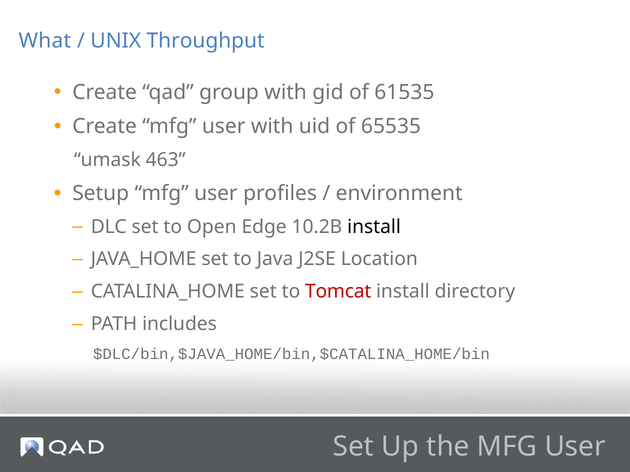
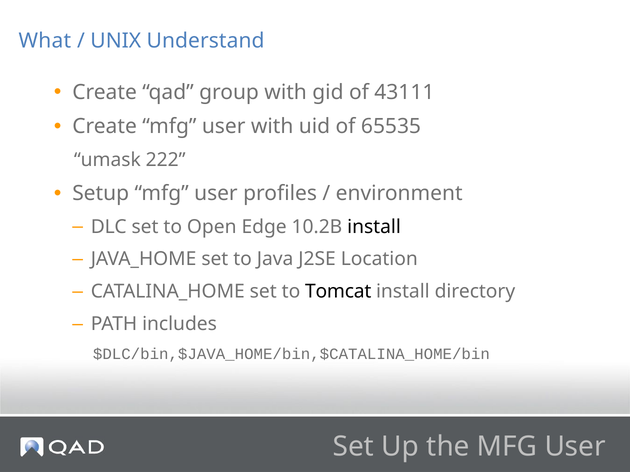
Throughput: Throughput -> Understand
61535: 61535 -> 43111
463: 463 -> 222
Tomcat colour: red -> black
